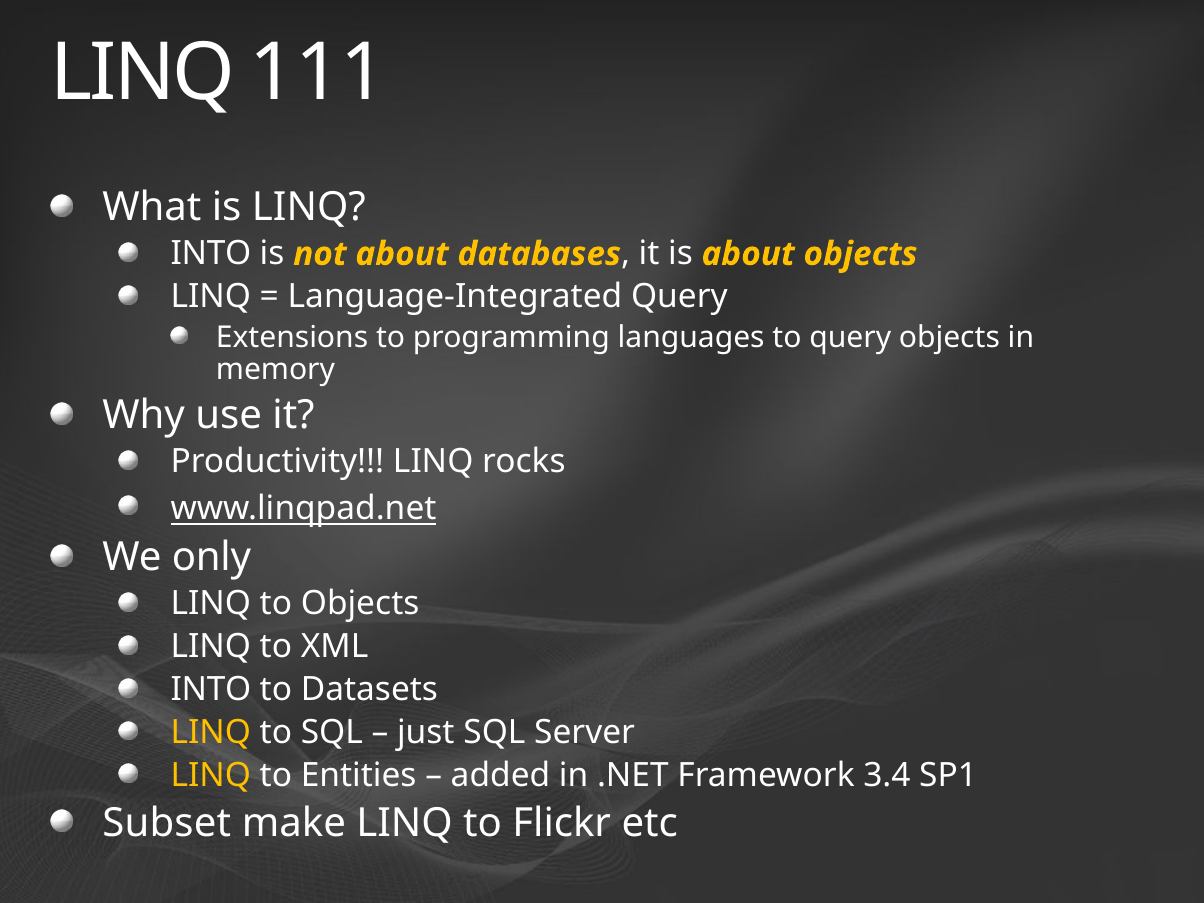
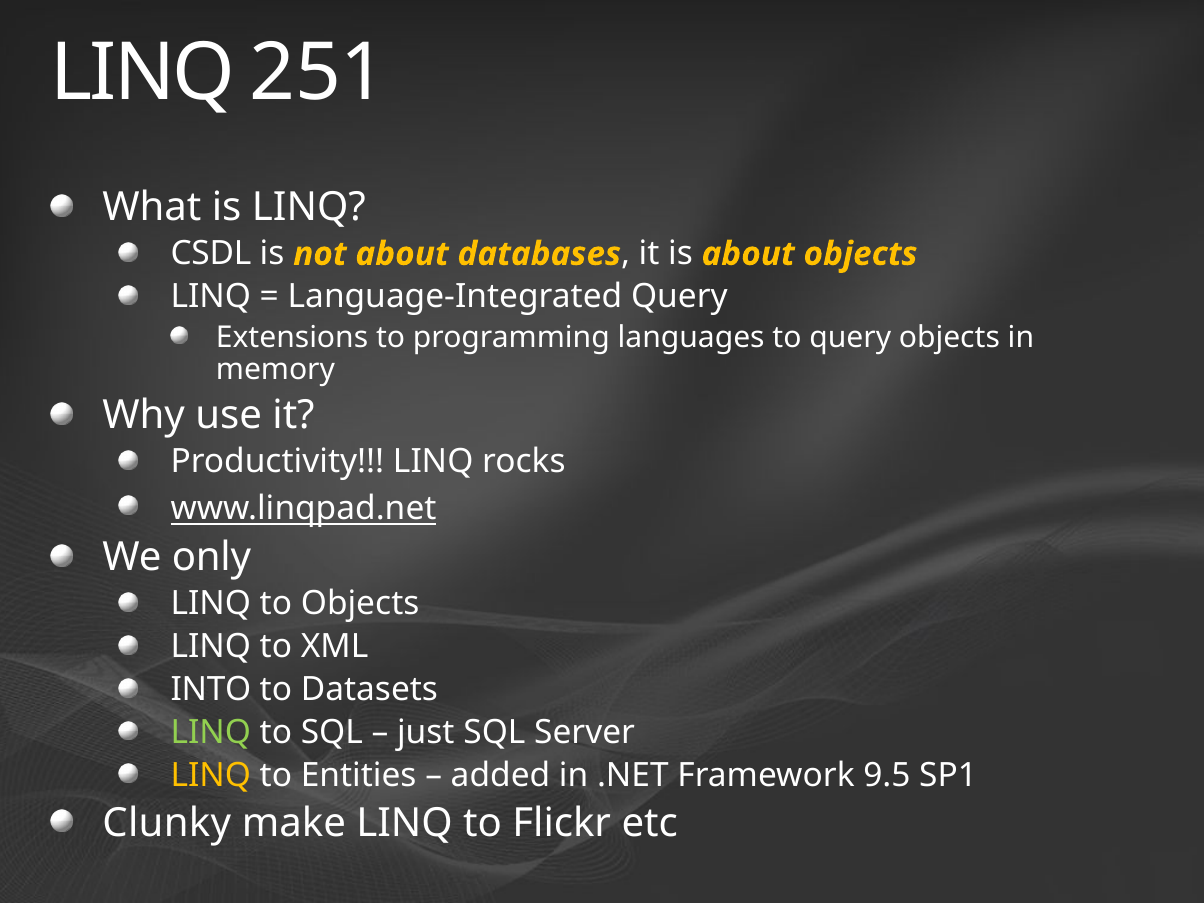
111: 111 -> 251
INTO at (211, 254): INTO -> CSDL
LINQ at (211, 732) colour: yellow -> light green
3.4: 3.4 -> 9.5
Subset: Subset -> Clunky
